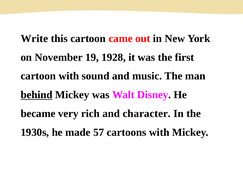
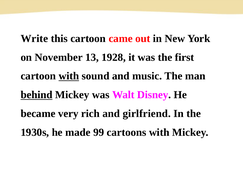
19: 19 -> 13
with at (69, 76) underline: none -> present
character: character -> girlfriend
57: 57 -> 99
